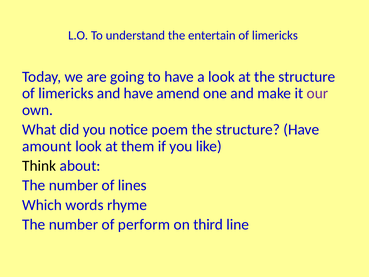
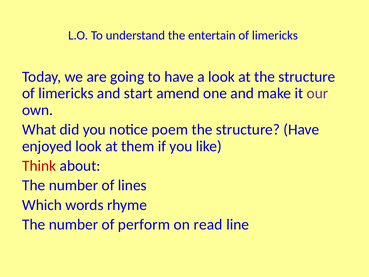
and have: have -> start
amount: amount -> enjoyed
Think colour: black -> red
third: third -> read
